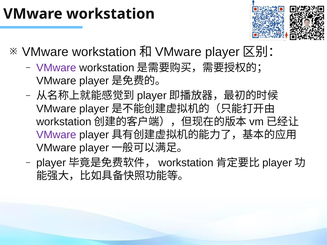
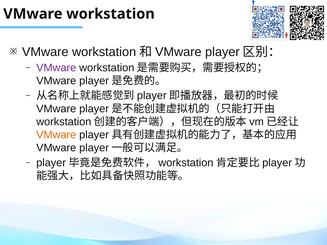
VMware at (56, 135) colour: purple -> orange
